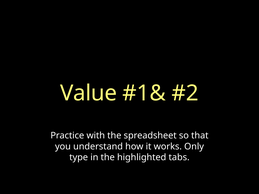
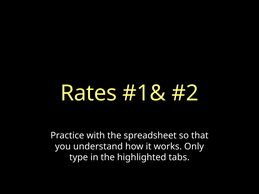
Value: Value -> Rates
